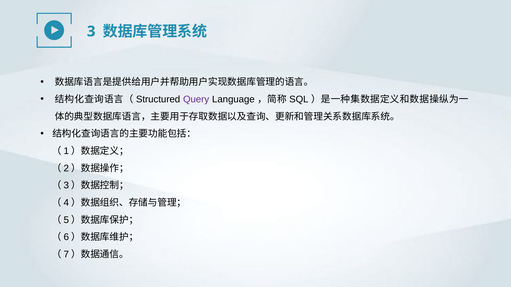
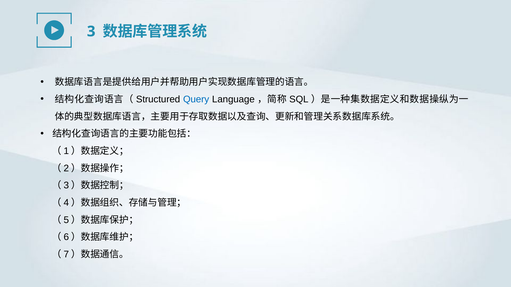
Query colour: purple -> blue
